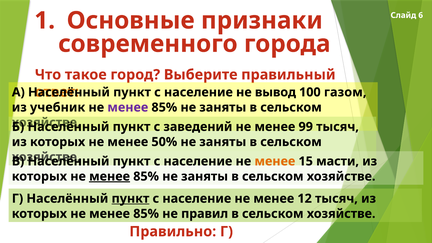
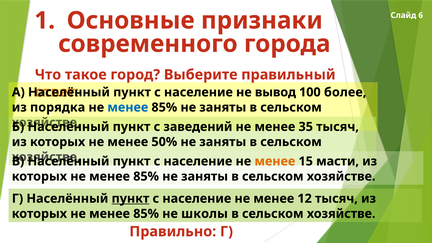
газом: газом -> более
учебник: учебник -> порядка
менее at (128, 107) colour: purple -> blue
99: 99 -> 35
менее at (110, 176) underline: present -> none
правил: правил -> школы
